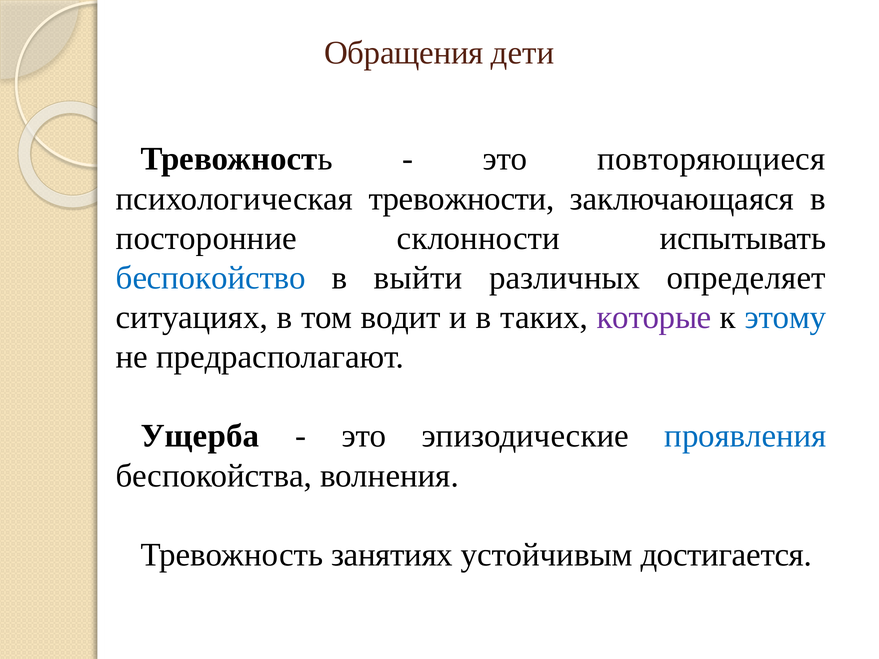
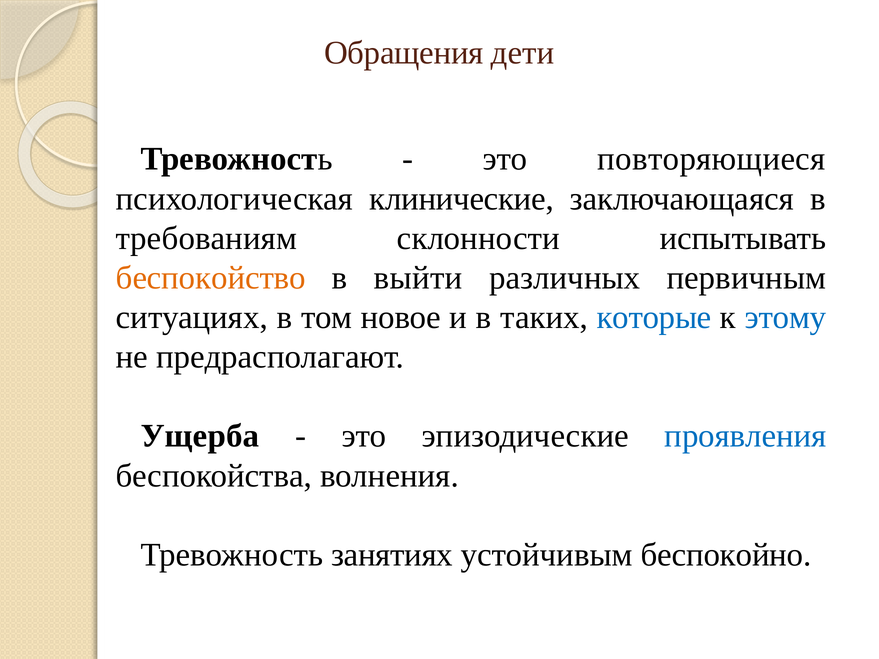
тревожности: тревожности -> клинические
посторонние: посторонние -> требованиям
беспокойство colour: blue -> orange
определяет: определяет -> первичным
водит: водит -> новое
которые colour: purple -> blue
достигается: достигается -> беспокойно
